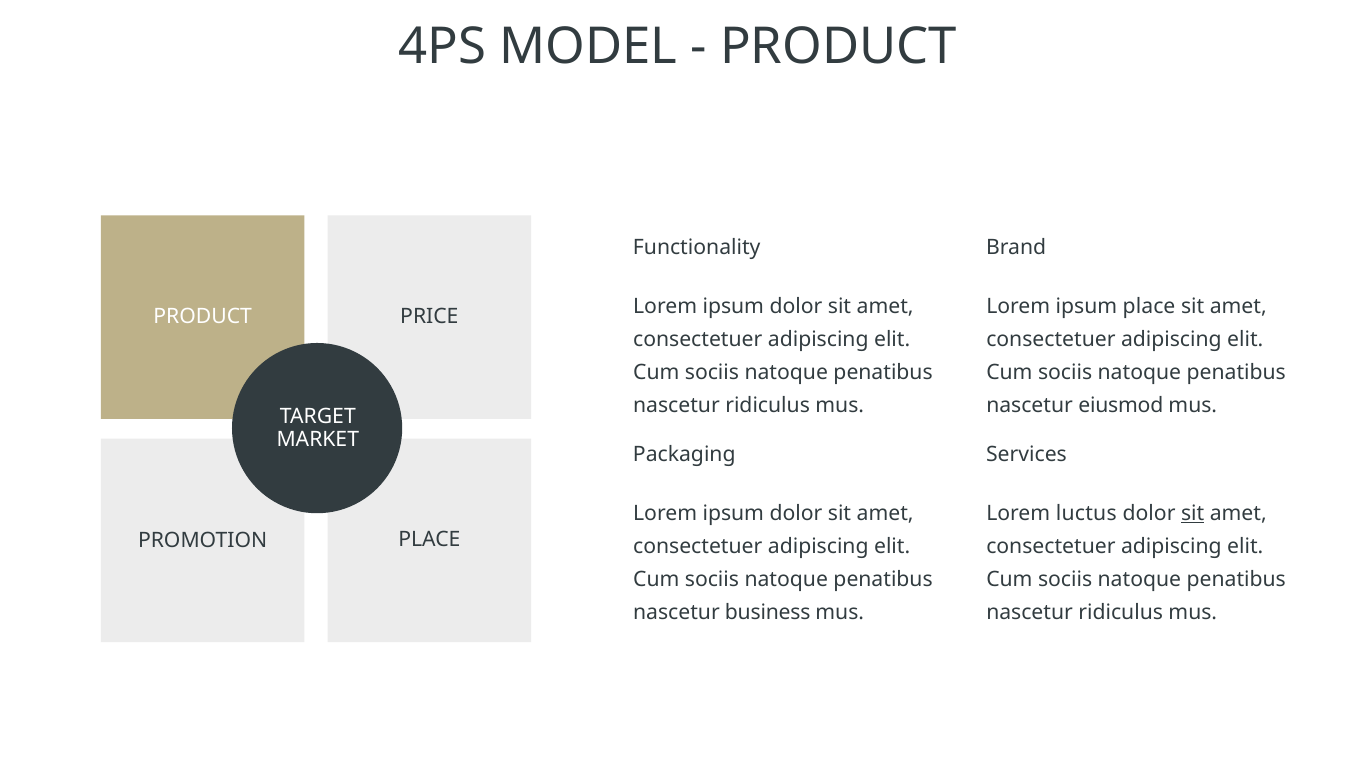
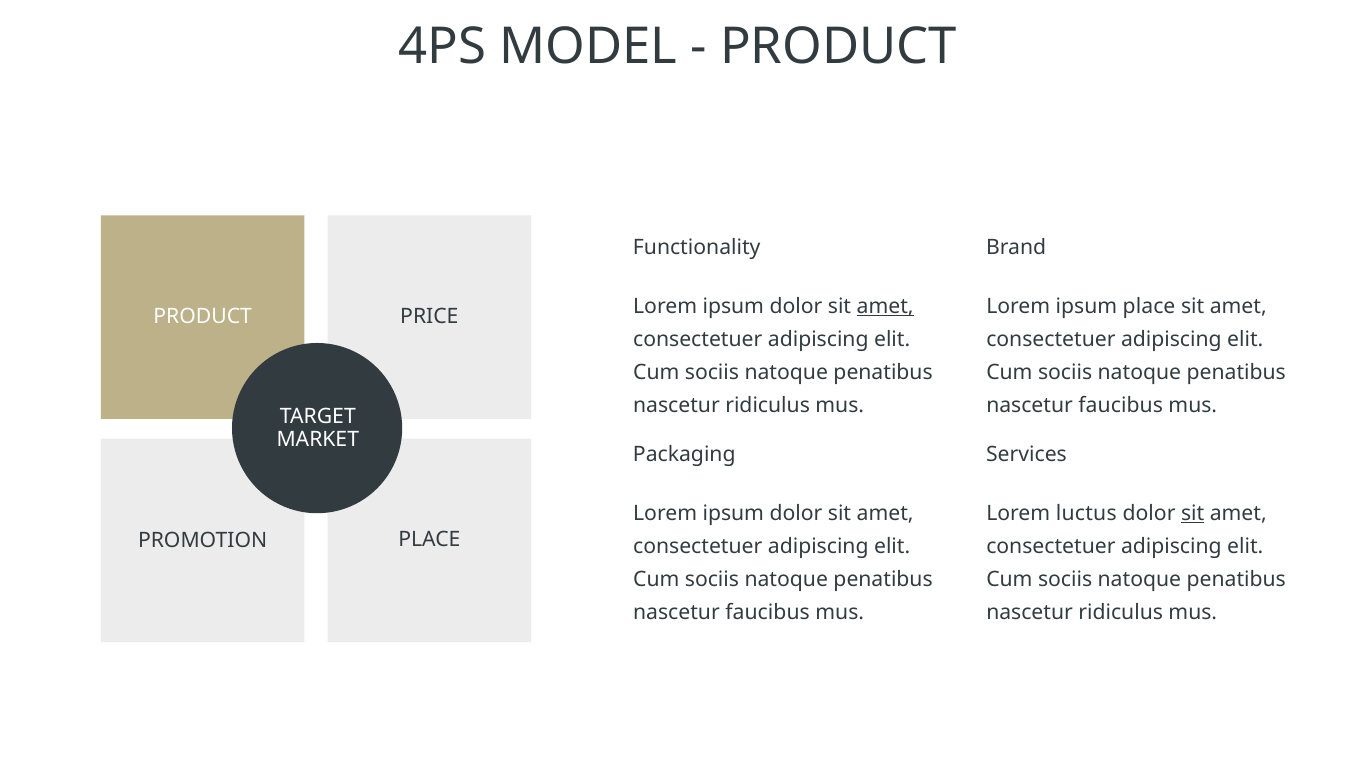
amet at (885, 306) underline: none -> present
eiusmod at (1121, 405): eiusmod -> faucibus
business at (768, 612): business -> faucibus
